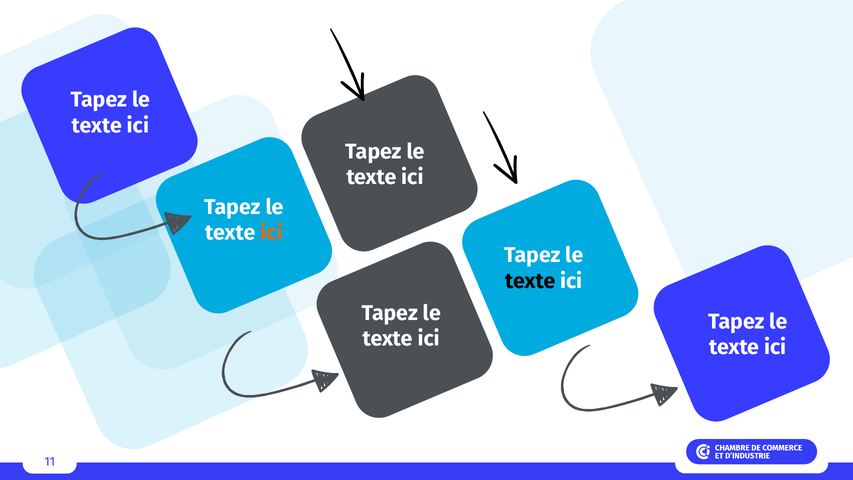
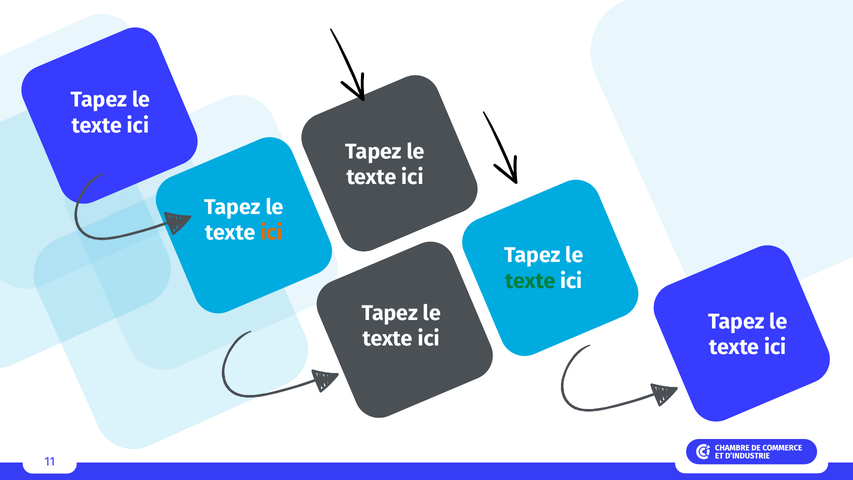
texte at (530, 281) colour: black -> green
